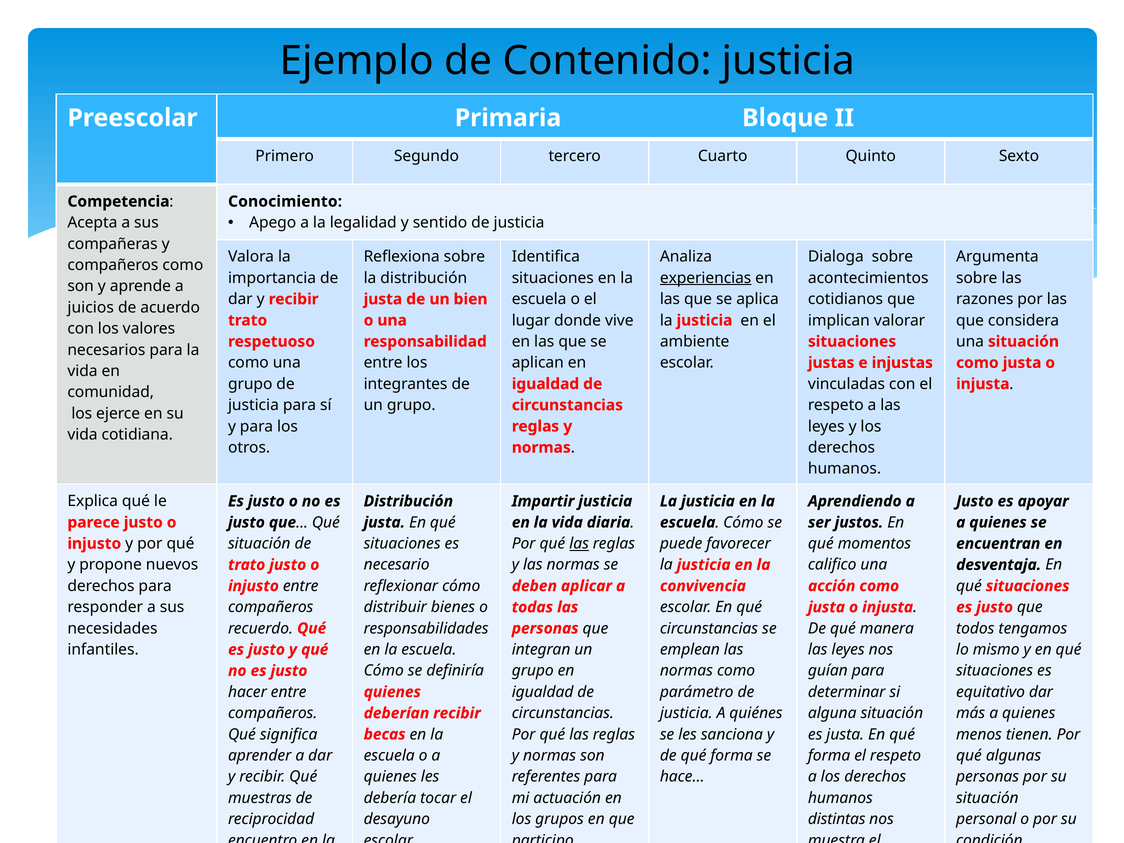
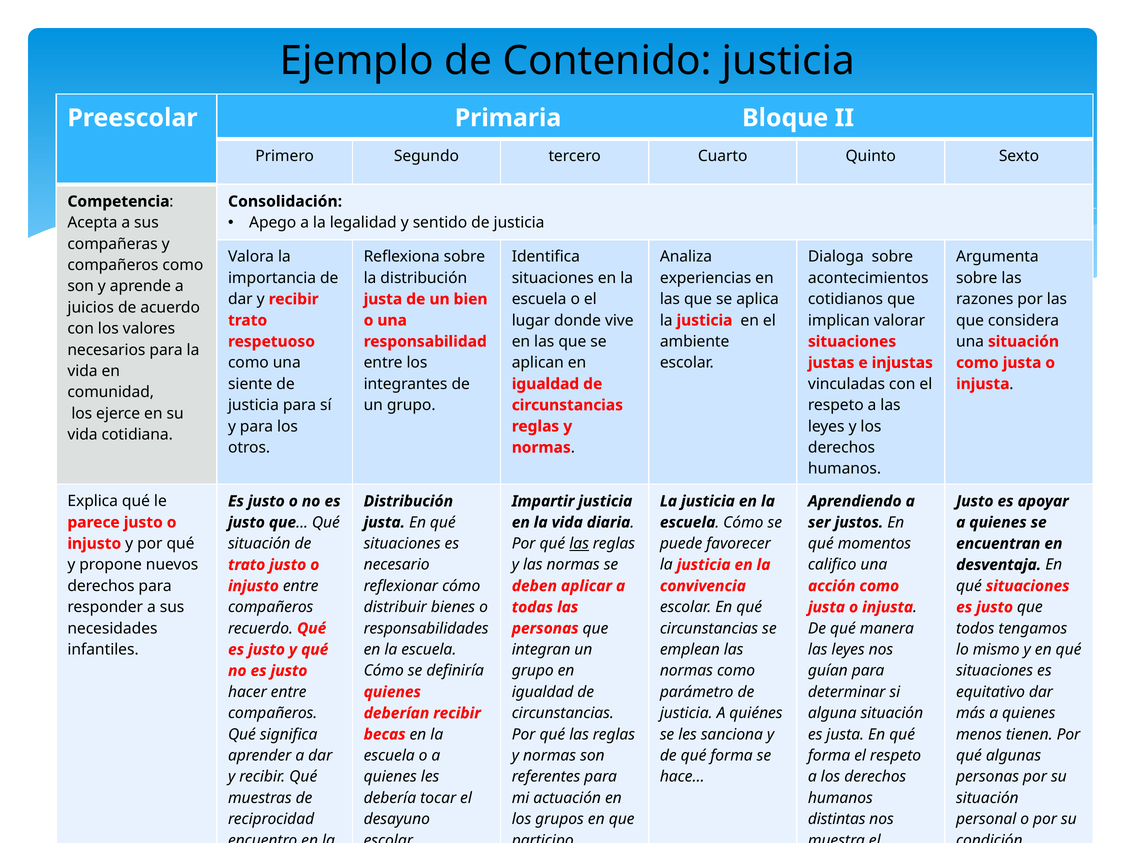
Conocimiento: Conocimiento -> Consolidación
experiencias underline: present -> none
grupo at (250, 384): grupo -> siente
